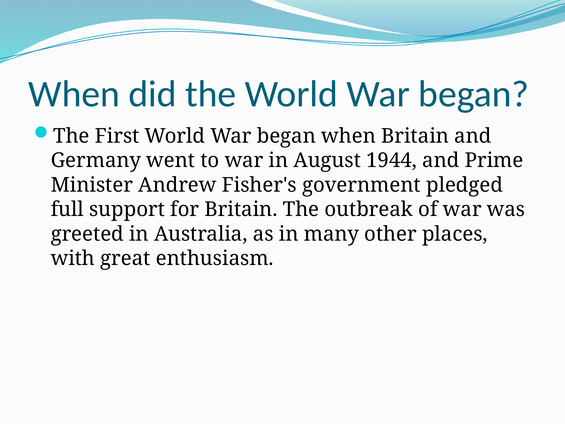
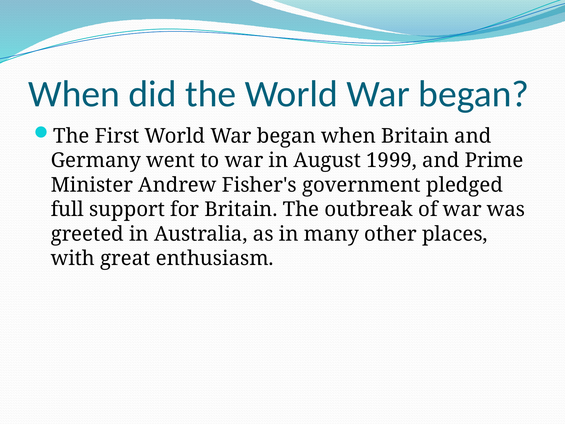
1944: 1944 -> 1999
